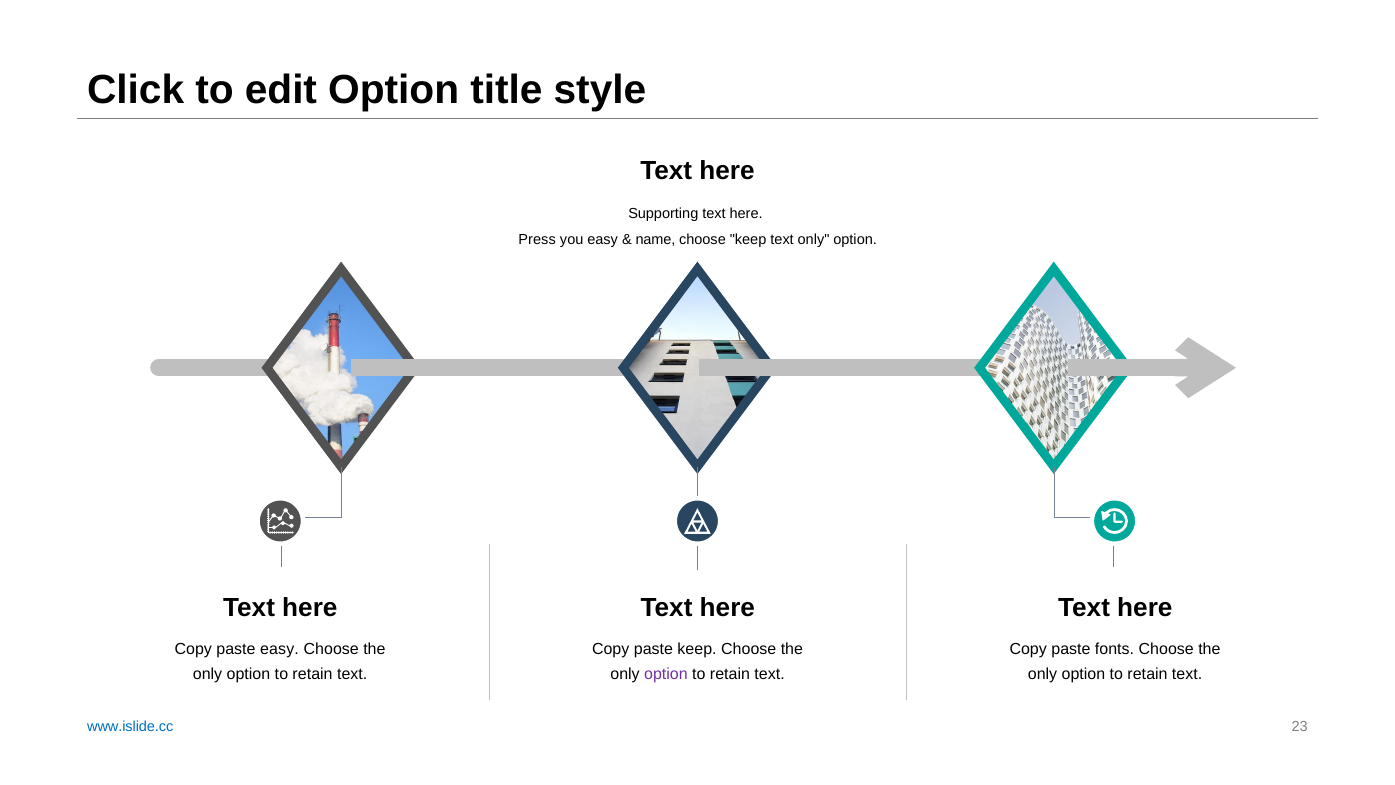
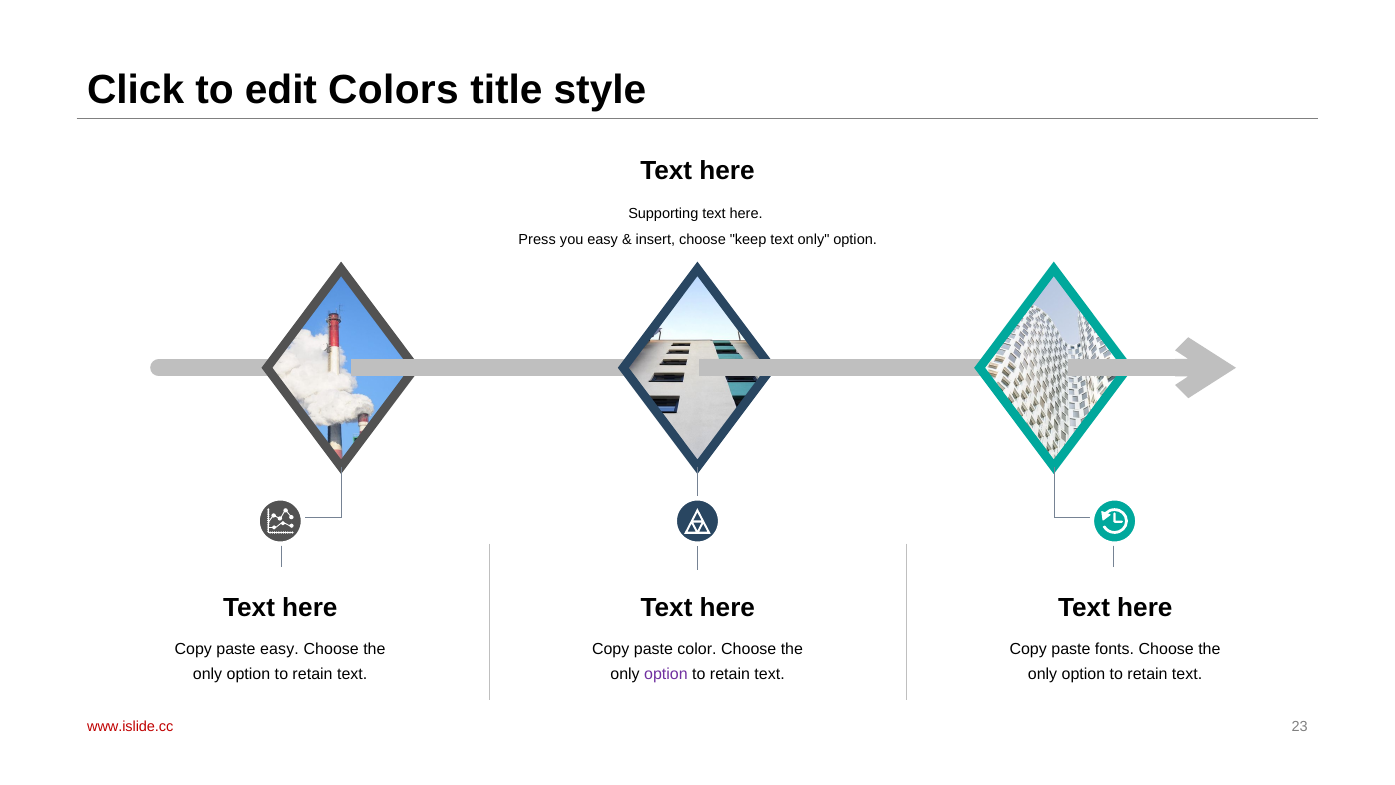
edit Option: Option -> Colors
name: name -> insert
paste keep: keep -> color
www.islide.cc colour: blue -> red
